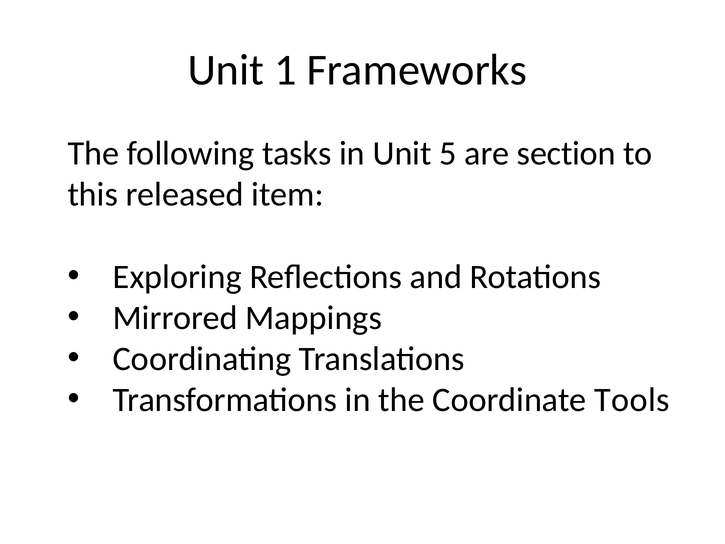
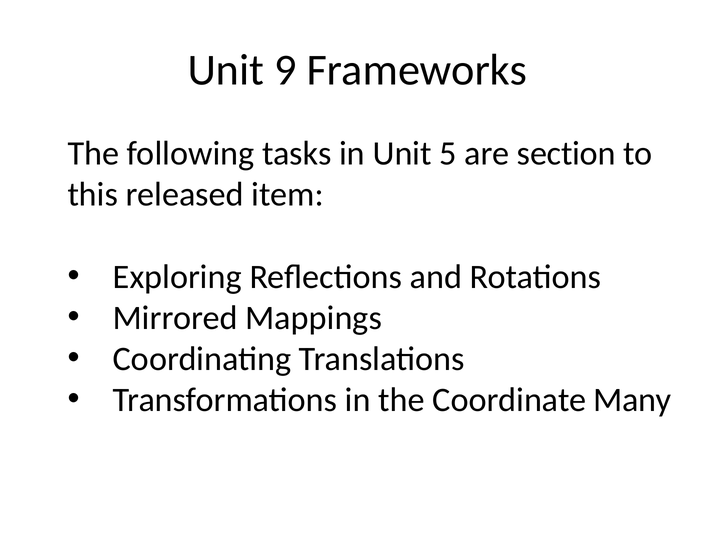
1: 1 -> 9
Tools: Tools -> Many
